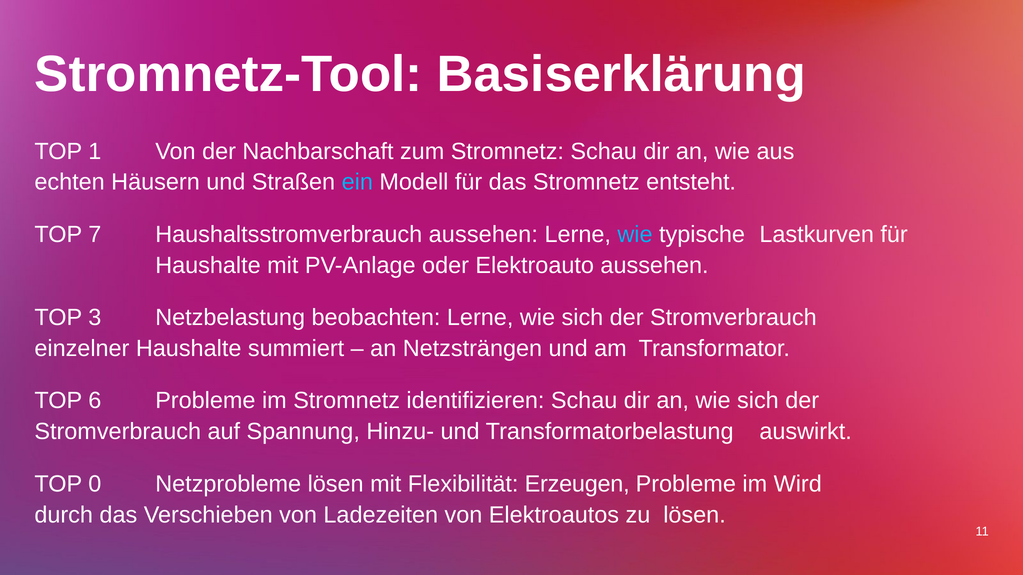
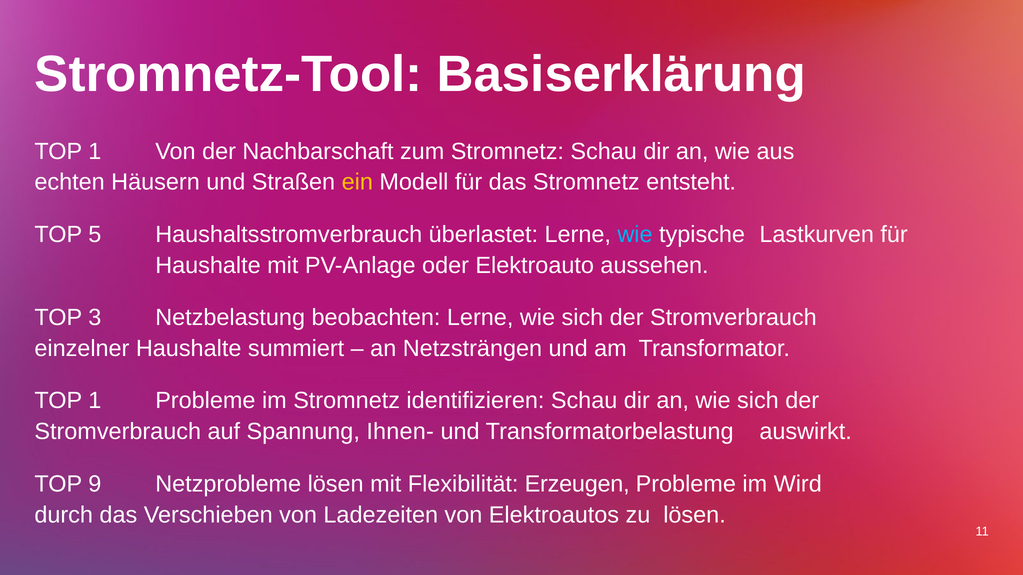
ein colour: light blue -> yellow
7: 7 -> 5
Haushaltsstromverbrauch aussehen: aussehen -> überlastet
6 at (95, 401): 6 -> 1
Hinzu-: Hinzu- -> Ihnen-
0: 0 -> 9
